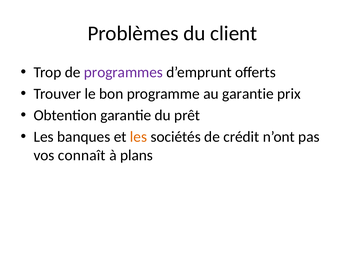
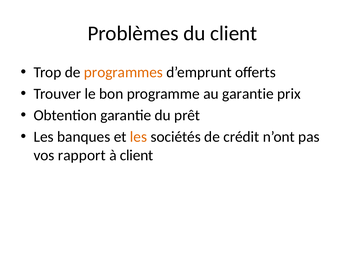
programmes colour: purple -> orange
connaît: connaît -> rapport
à plans: plans -> client
